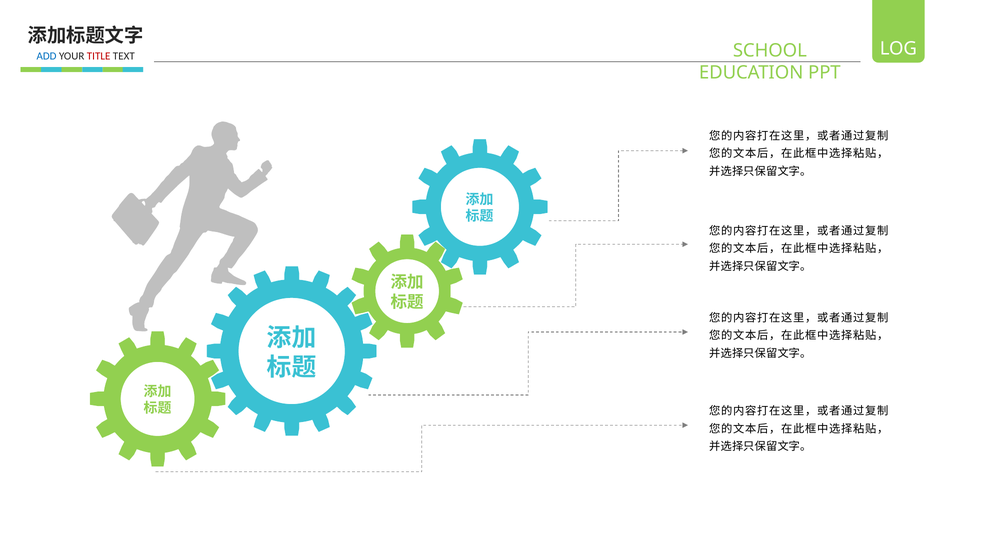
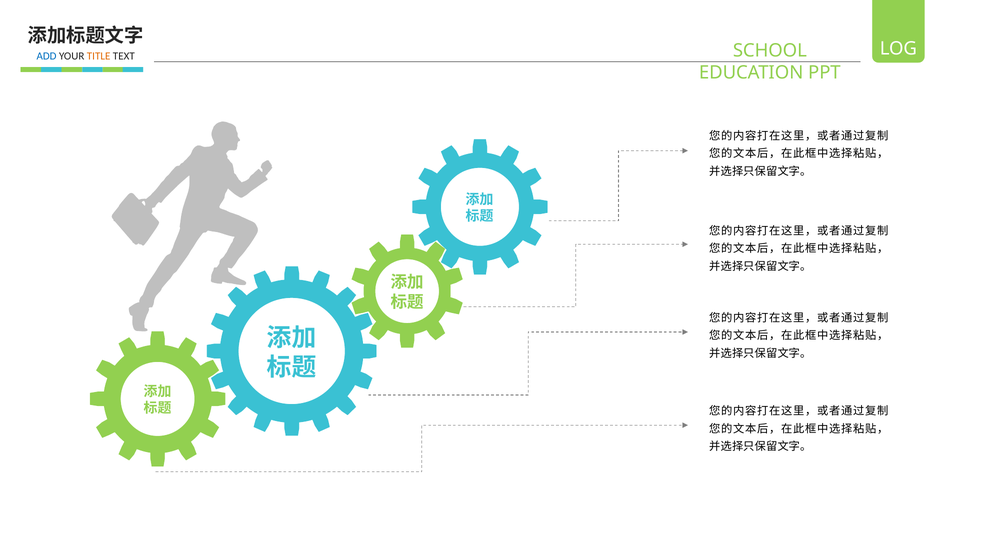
TITLE colour: red -> orange
